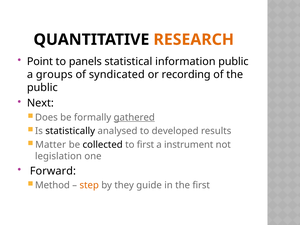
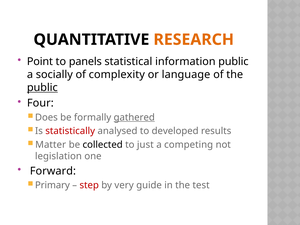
groups: groups -> socially
syndicated: syndicated -> complexity
recording: recording -> language
public at (42, 88) underline: none -> present
Next: Next -> Four
statistically colour: black -> red
to first: first -> just
instrument: instrument -> competing
Method: Method -> Primary
step colour: orange -> red
they: they -> very
the first: first -> test
